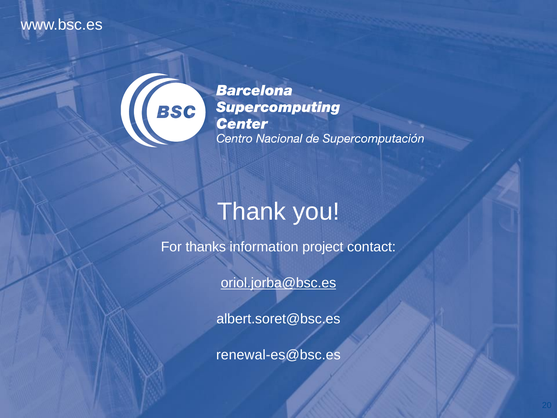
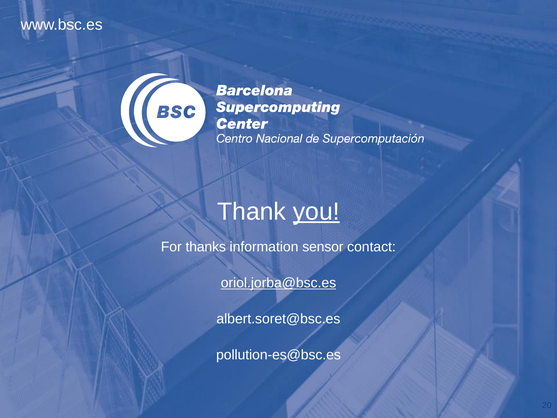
you underline: none -> present
project: project -> sensor
renewal-es@bsc.es: renewal-es@bsc.es -> pollution-es@bsc.es
